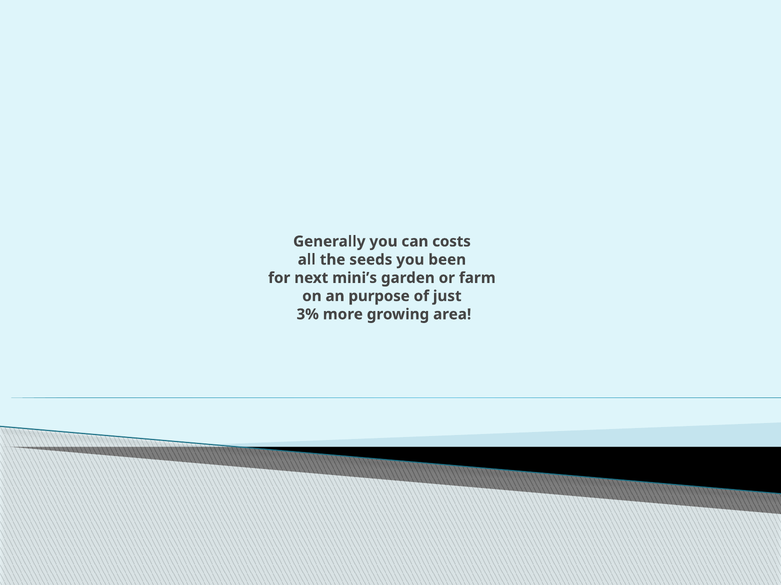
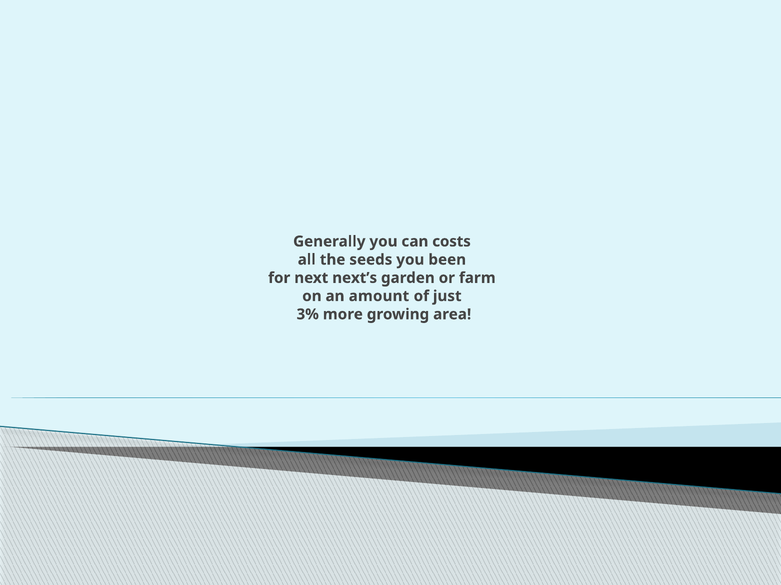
mini’s: mini’s -> next’s
purpose: purpose -> amount
